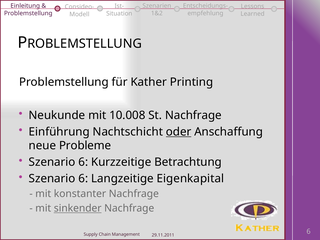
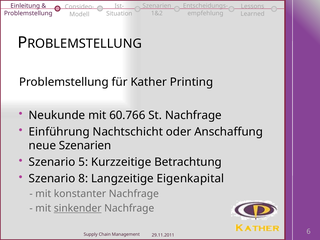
10.008: 10.008 -> 60.766
oder underline: present -> none
neue Probleme: Probleme -> Szenarien
6 at (83, 162): 6 -> 5
6 at (83, 179): 6 -> 8
